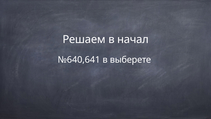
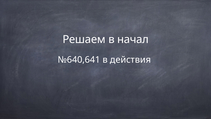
выберете: выберете -> действия
